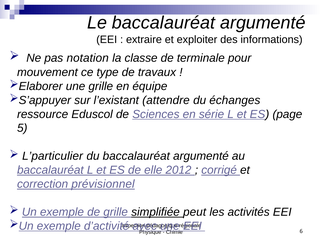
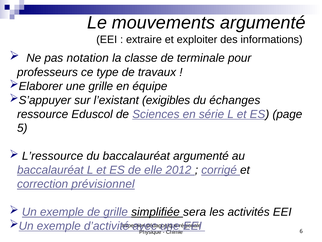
Le baccalauréat: baccalauréat -> mouvements
mouvement: mouvement -> professeurs
attendre: attendre -> exigibles
L’particulier: L’particulier -> L’ressource
peut: peut -> sera
